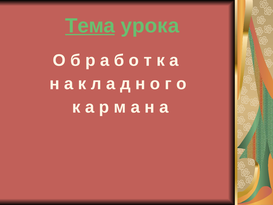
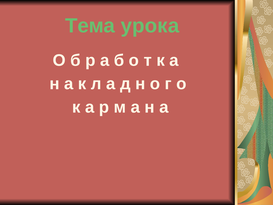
Тема underline: present -> none
